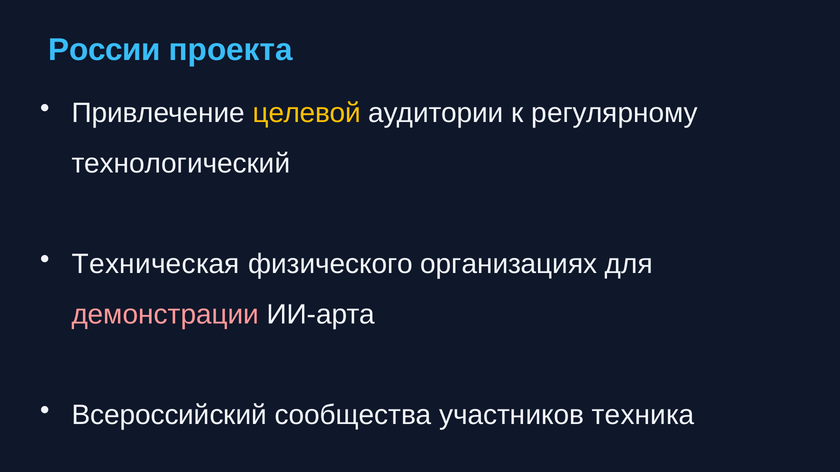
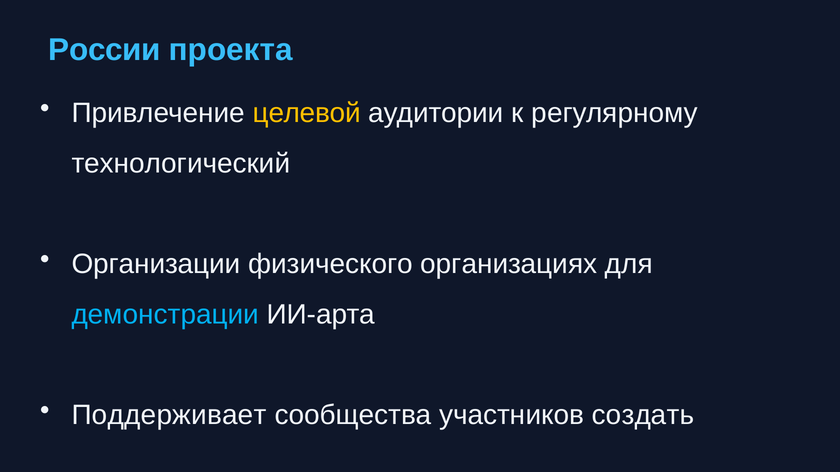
Техническая: Техническая -> Организации
демонстрации colour: pink -> light blue
Всероссийский: Всероссийский -> Поддерживает
техника: техника -> создать
